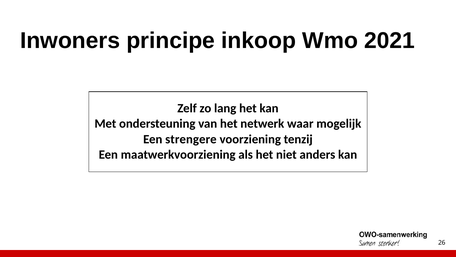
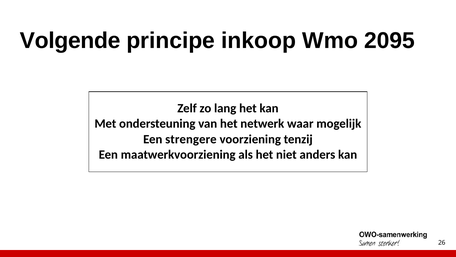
Inwoners: Inwoners -> Volgende
2021: 2021 -> 2095
